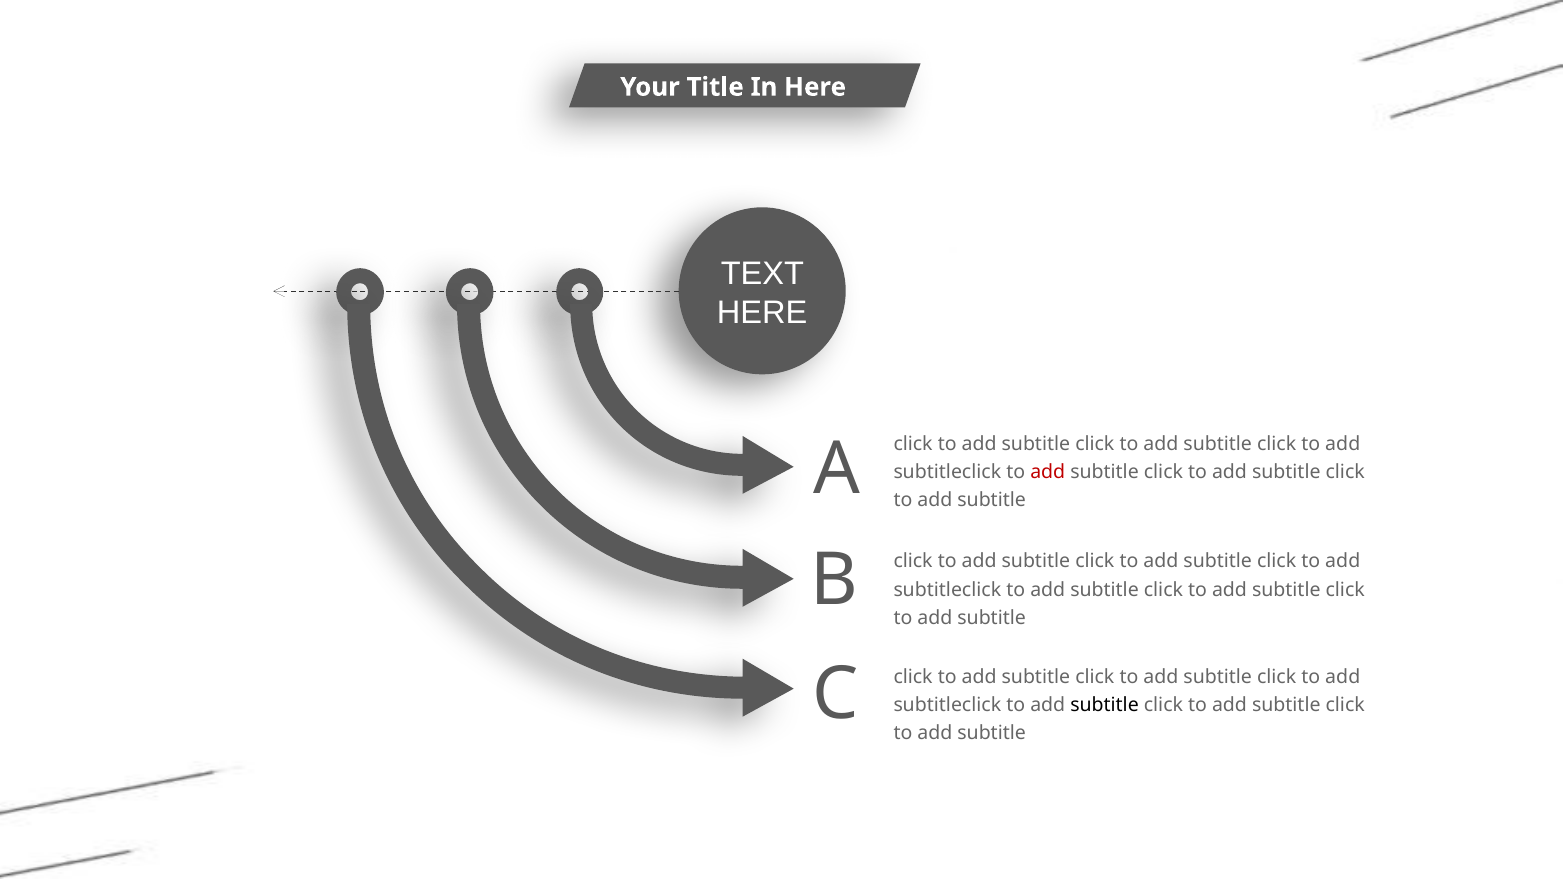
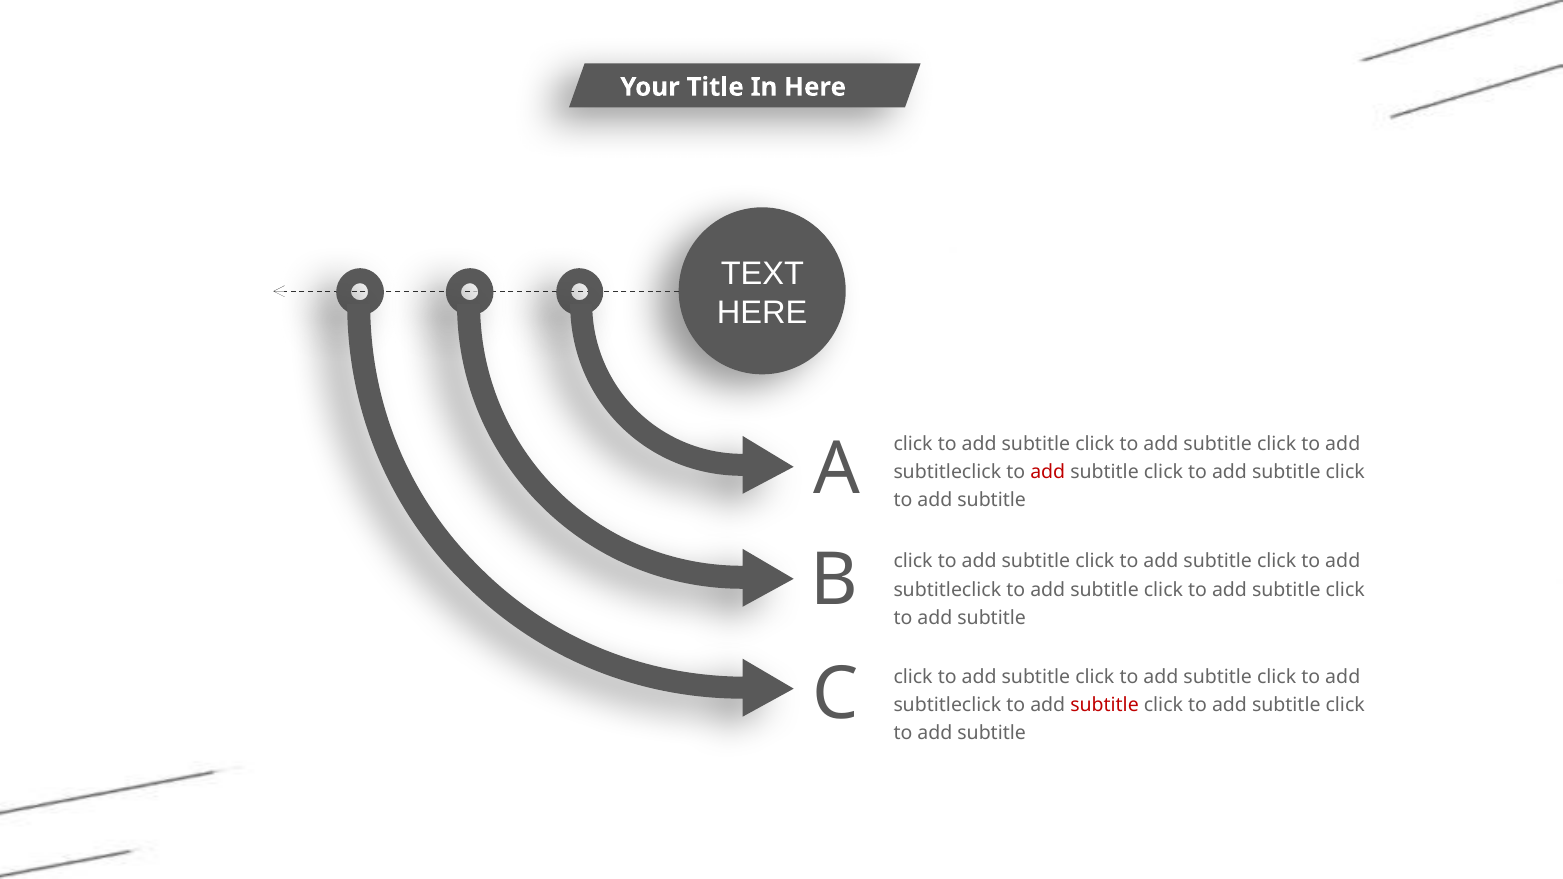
subtitle at (1105, 705) colour: black -> red
